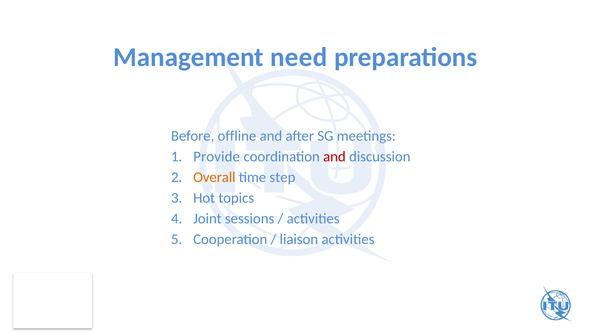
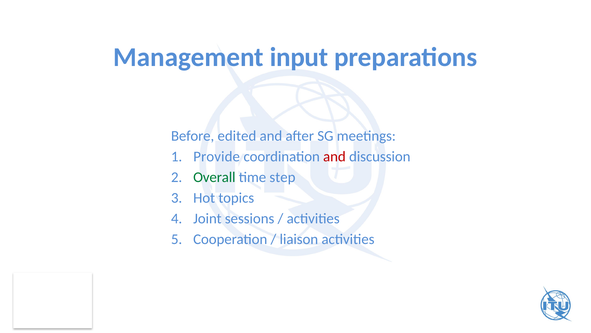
need: need -> input
offline: offline -> edited
Overall colour: orange -> green
